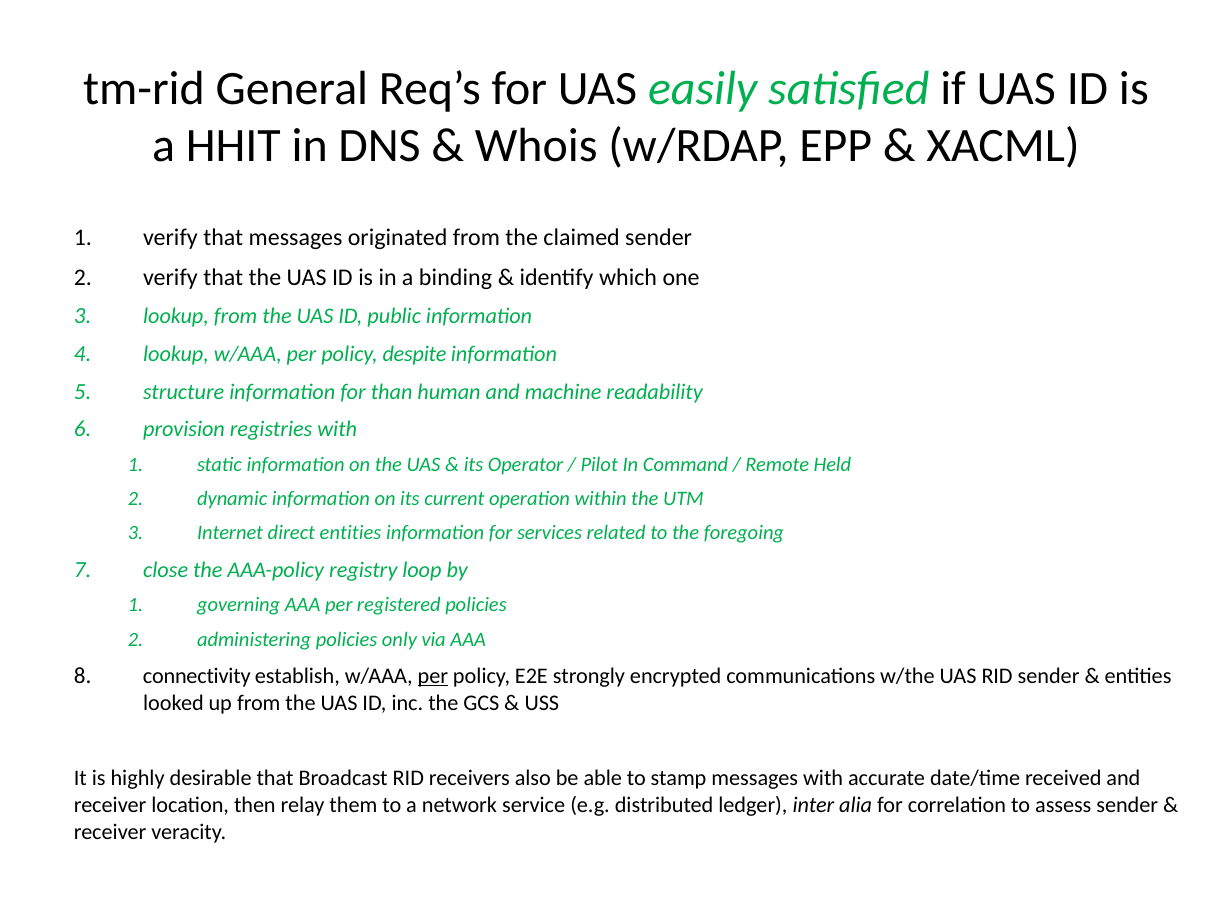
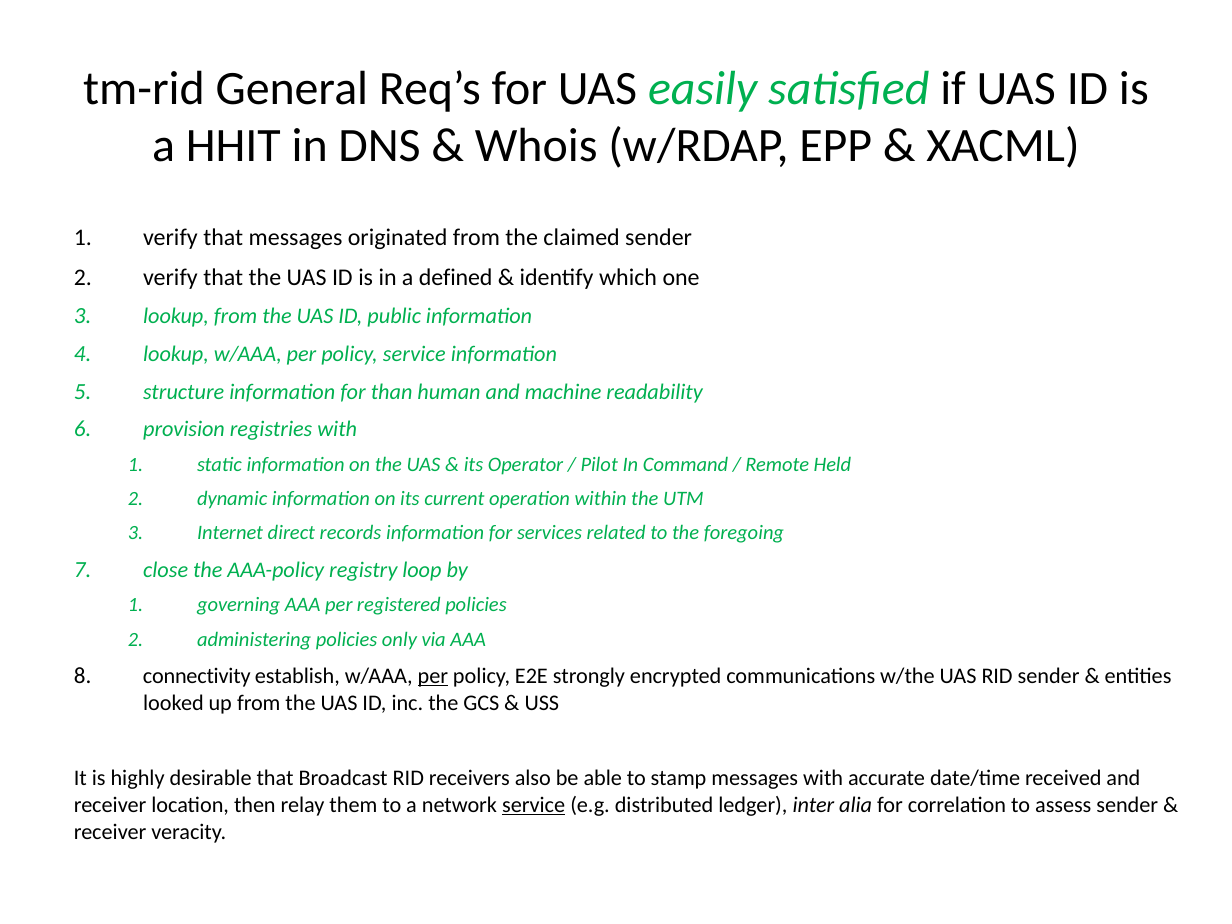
binding: binding -> defined
policy despite: despite -> service
direct entities: entities -> records
service at (534, 805) underline: none -> present
